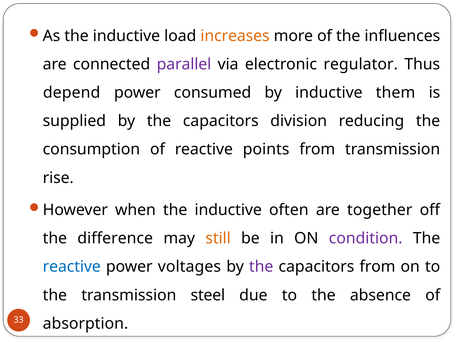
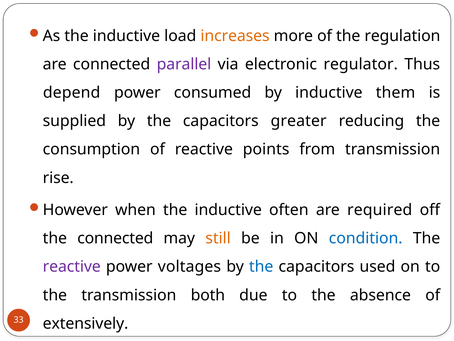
influences: influences -> regulation
division: division -> greater
together: together -> required
the difference: difference -> connected
condition colour: purple -> blue
reactive at (72, 266) colour: blue -> purple
the at (261, 266) colour: purple -> blue
capacitors from: from -> used
steel: steel -> both
absorption: absorption -> extensively
